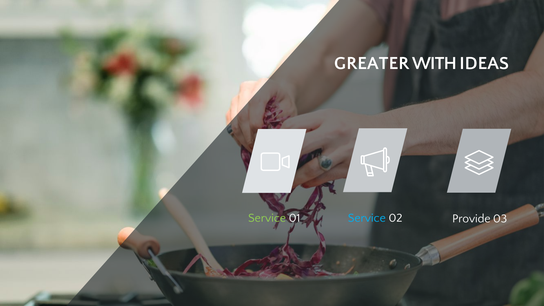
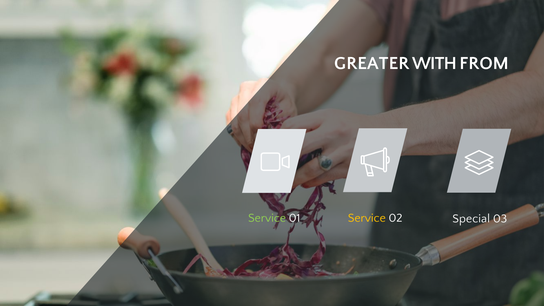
IDEAS: IDEAS -> FROM
Service at (367, 218) colour: light blue -> yellow
Provide: Provide -> Special
